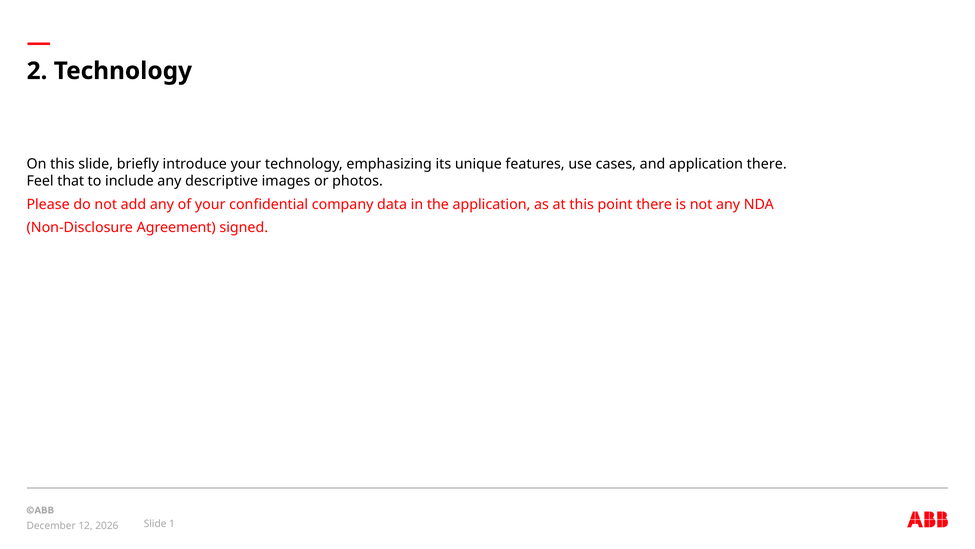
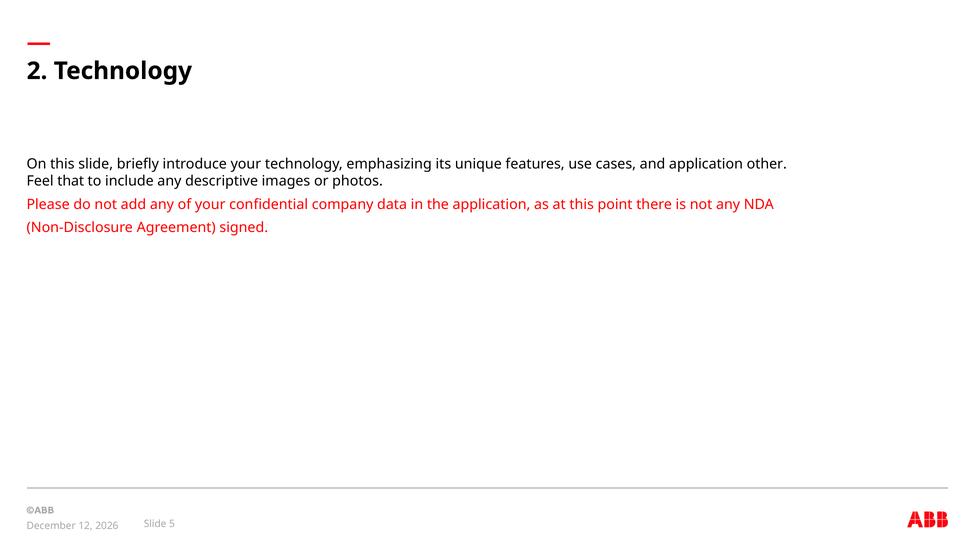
application there: there -> other
1: 1 -> 5
